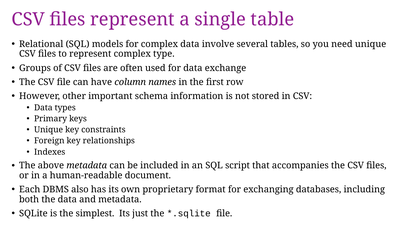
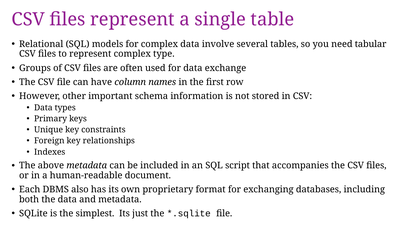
need unique: unique -> tabular
